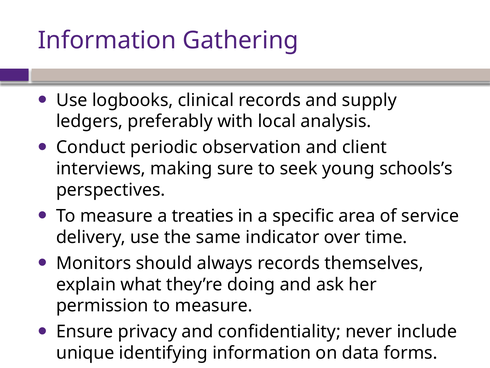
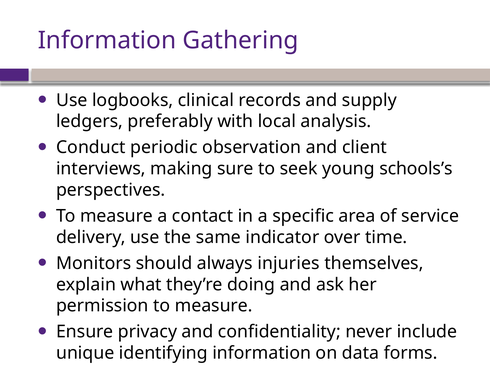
treaties: treaties -> contact
always records: records -> injuries
